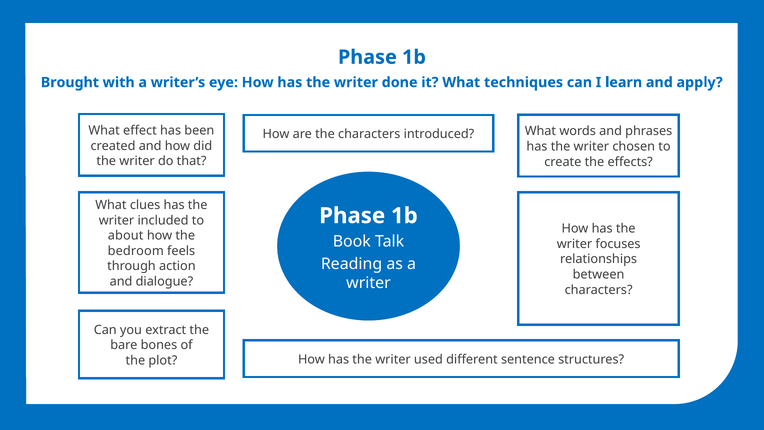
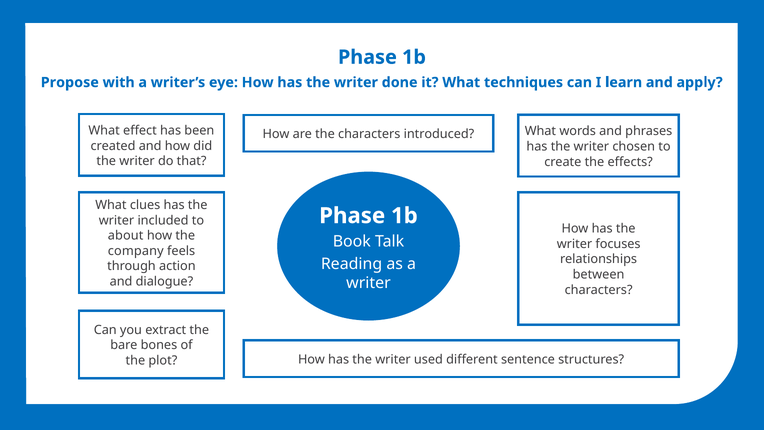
Brought: Brought -> Propose
bedroom: bedroom -> company
